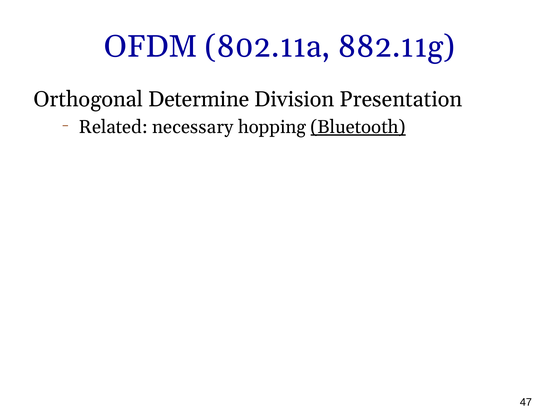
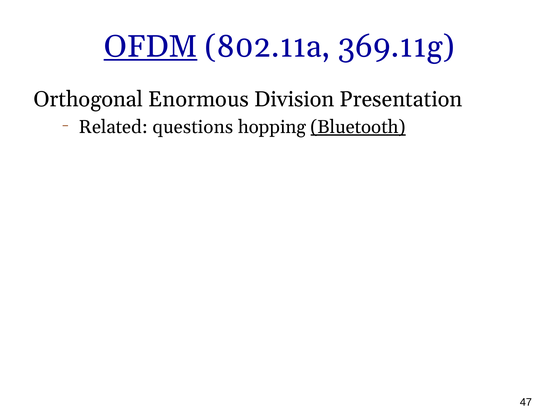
OFDM underline: none -> present
882.11g: 882.11g -> 369.11g
Determine: Determine -> Enormous
necessary: necessary -> questions
